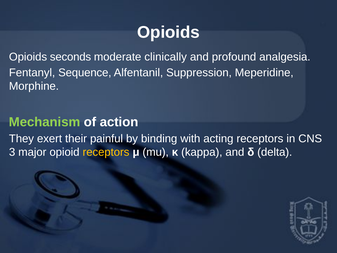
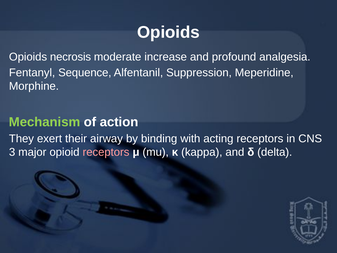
seconds: seconds -> necrosis
clinically: clinically -> increase
painful: painful -> airway
receptors at (106, 152) colour: yellow -> pink
